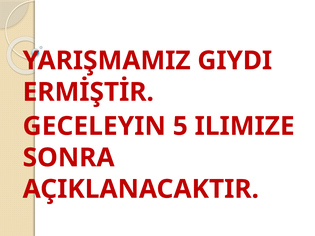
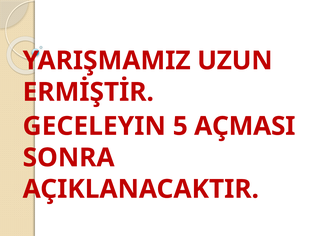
GIYDI: GIYDI -> UZUN
ILIMIZE: ILIMIZE -> AÇMASI
